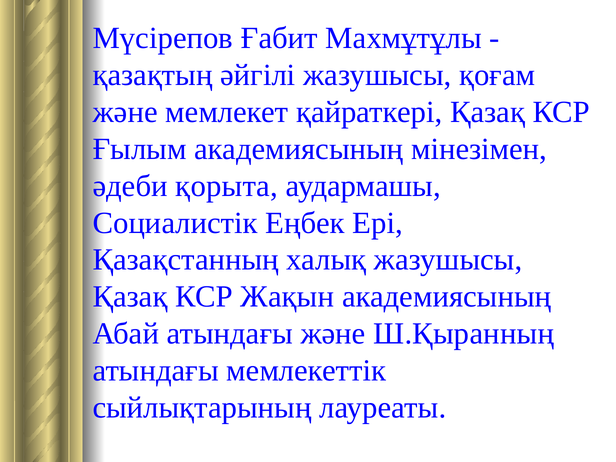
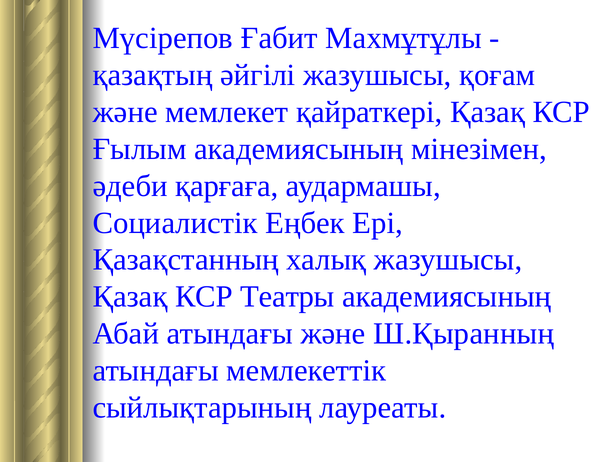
қорыта: қорыта -> қарғаға
Жақын: Жақын -> Театры
